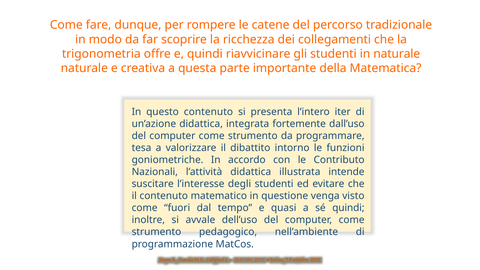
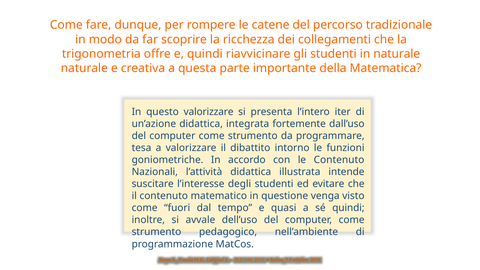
questo contenuto: contenuto -> valorizzare
le Contributo: Contributo -> Contenuto
